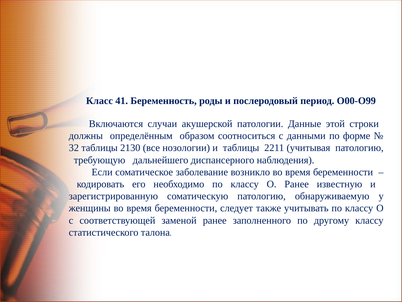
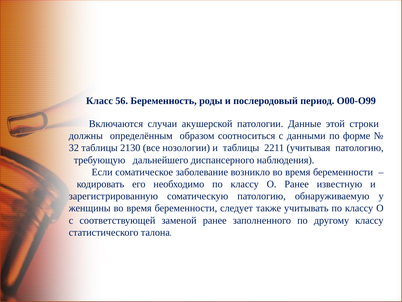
41: 41 -> 56
